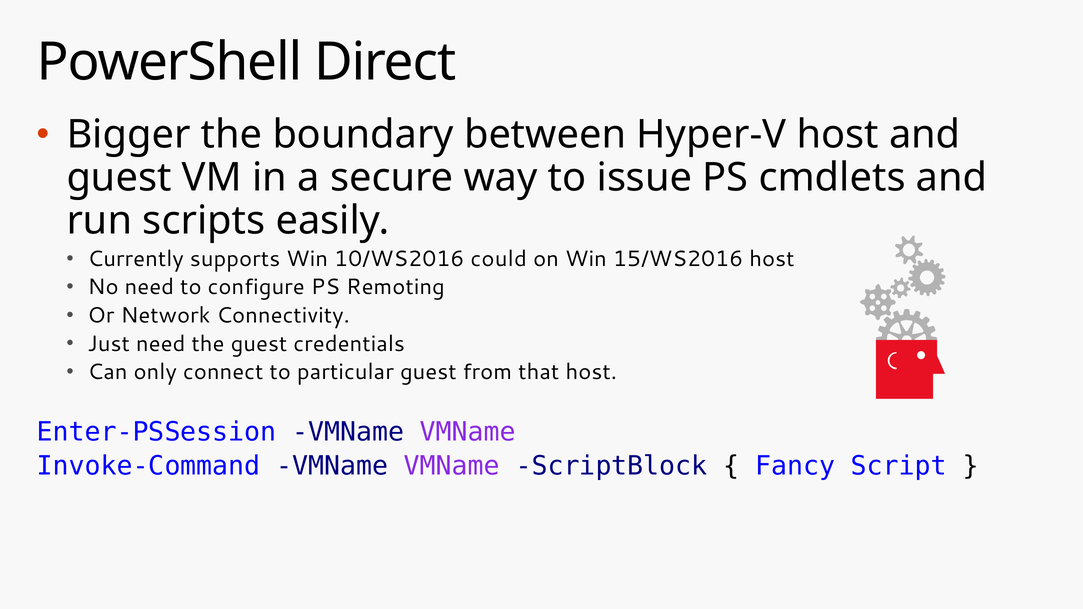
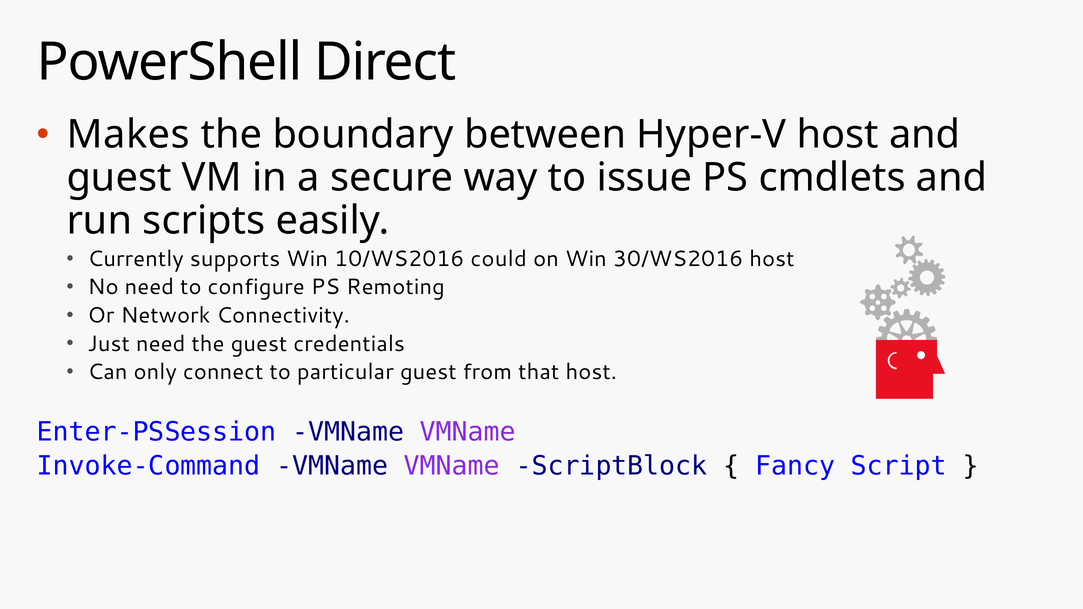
Bigger: Bigger -> Makes
15/WS2016: 15/WS2016 -> 30/WS2016
